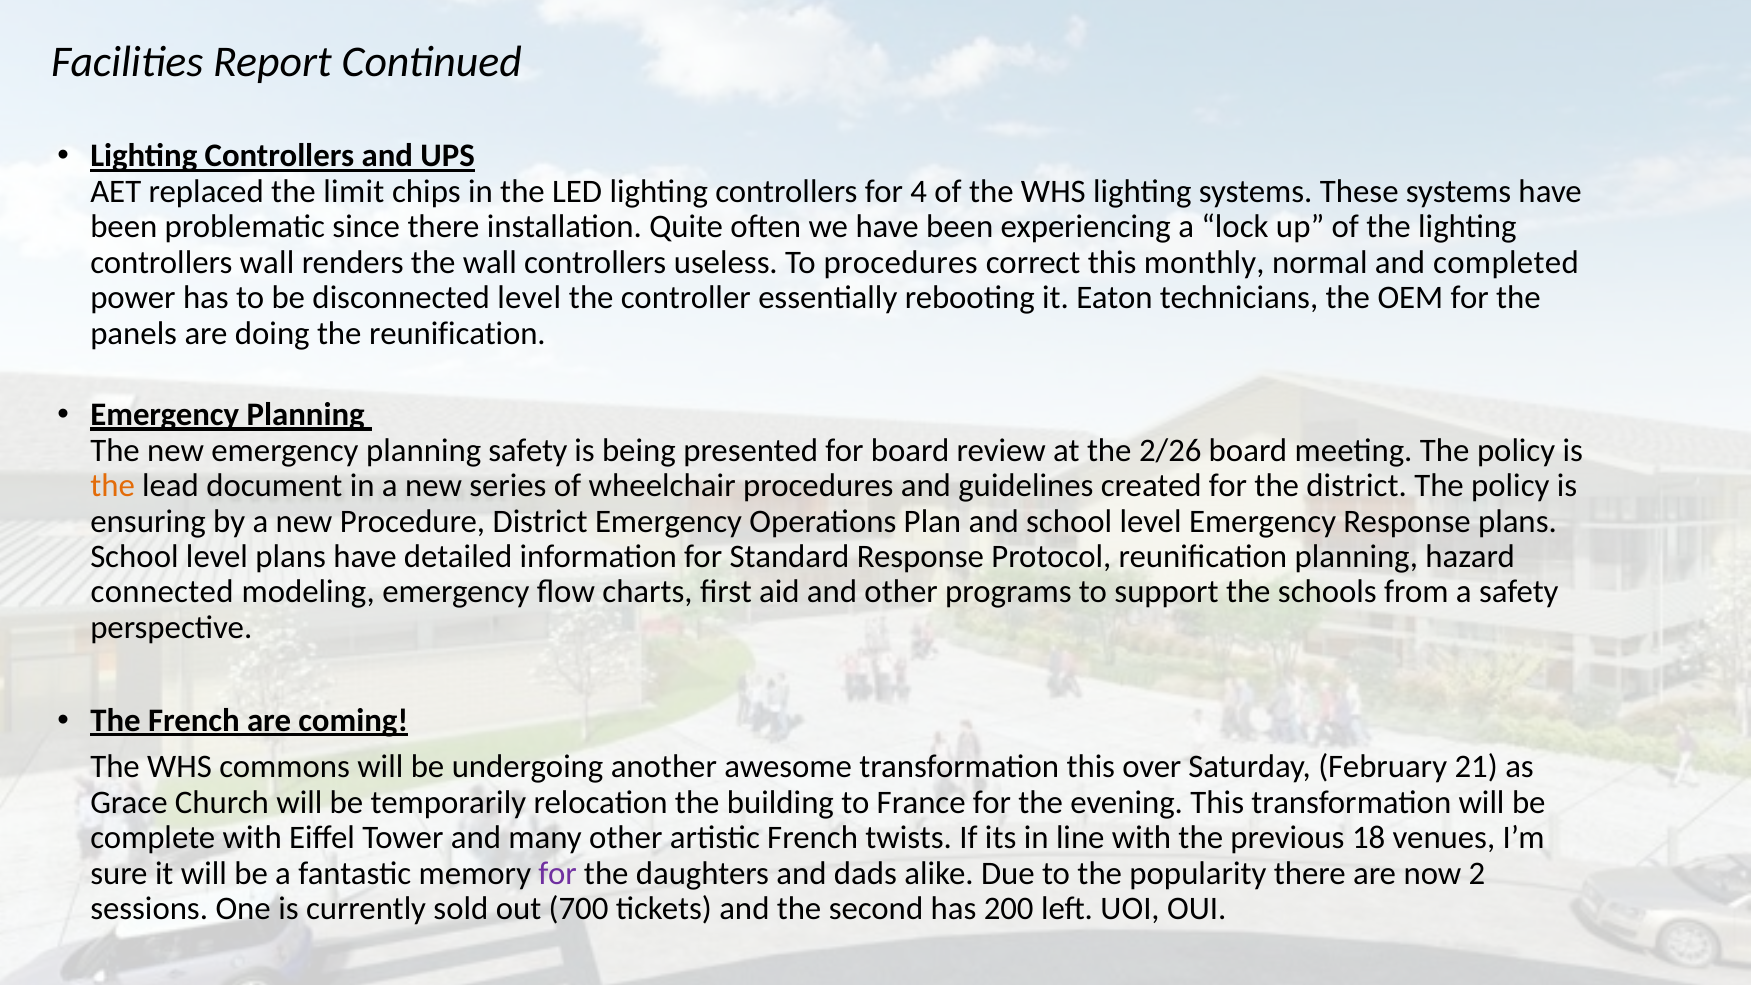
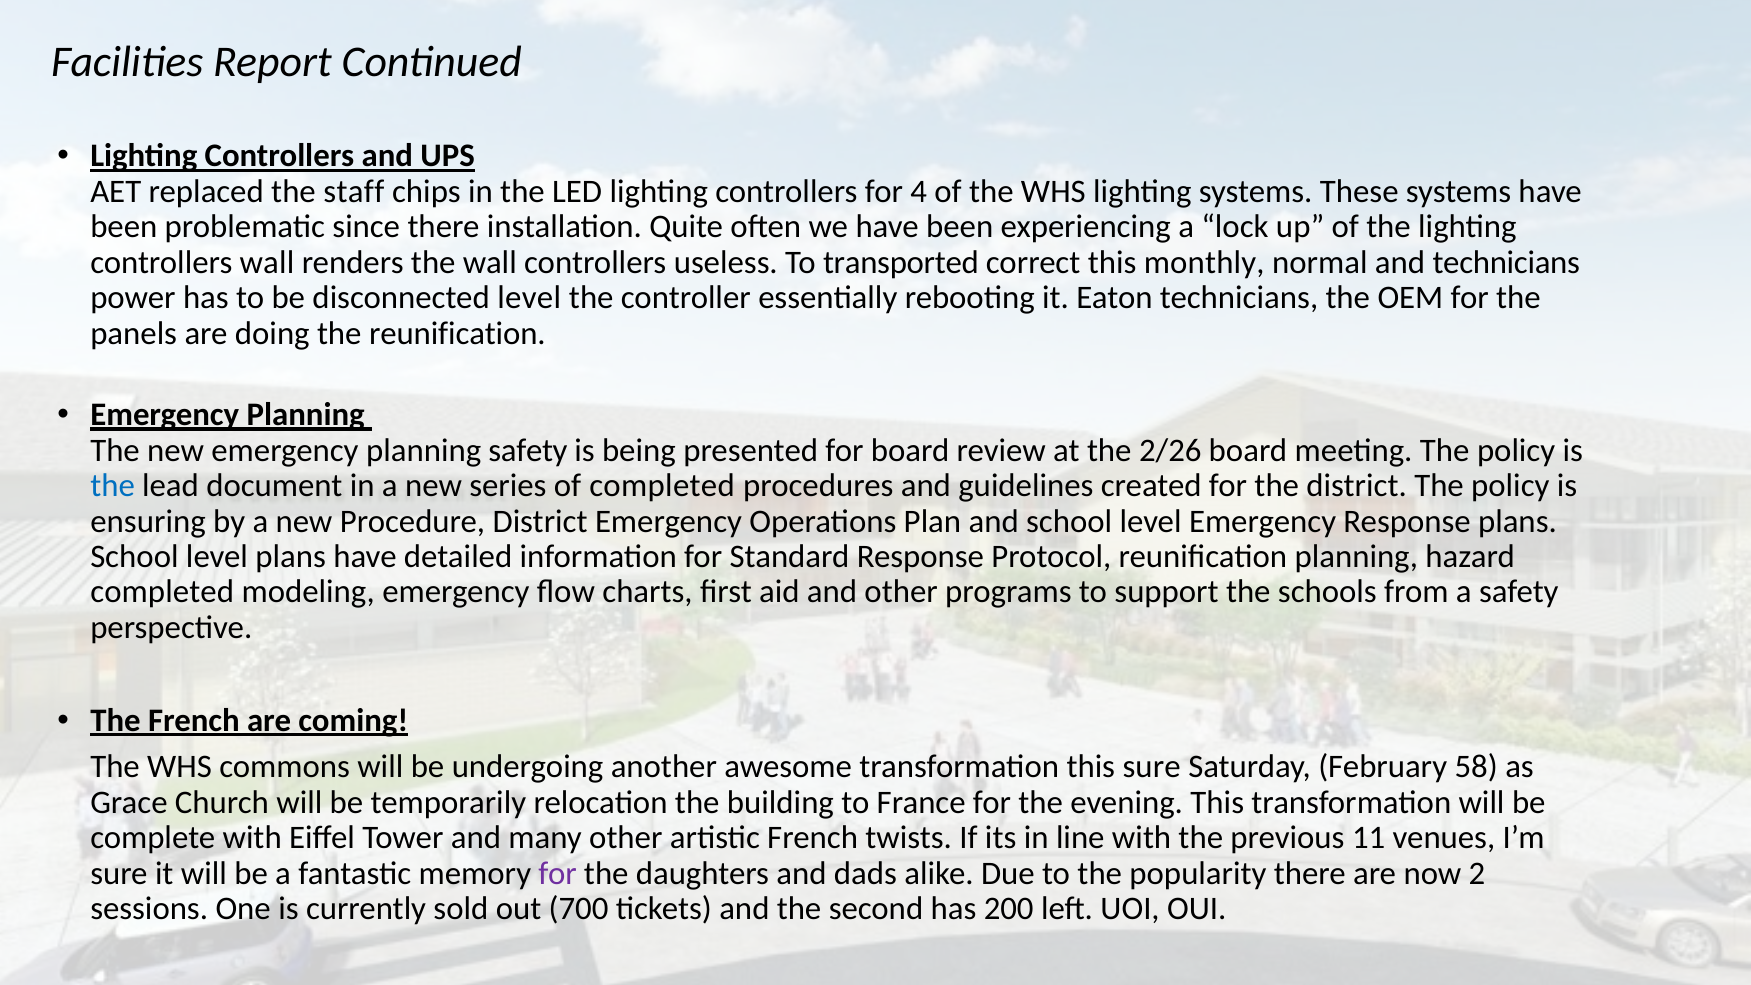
limit: limit -> staff
To procedures: procedures -> transported
and completed: completed -> technicians
the at (113, 486) colour: orange -> blue
of wheelchair: wheelchair -> completed
connected at (162, 592): connected -> completed
this over: over -> sure
21: 21 -> 58
18: 18 -> 11
